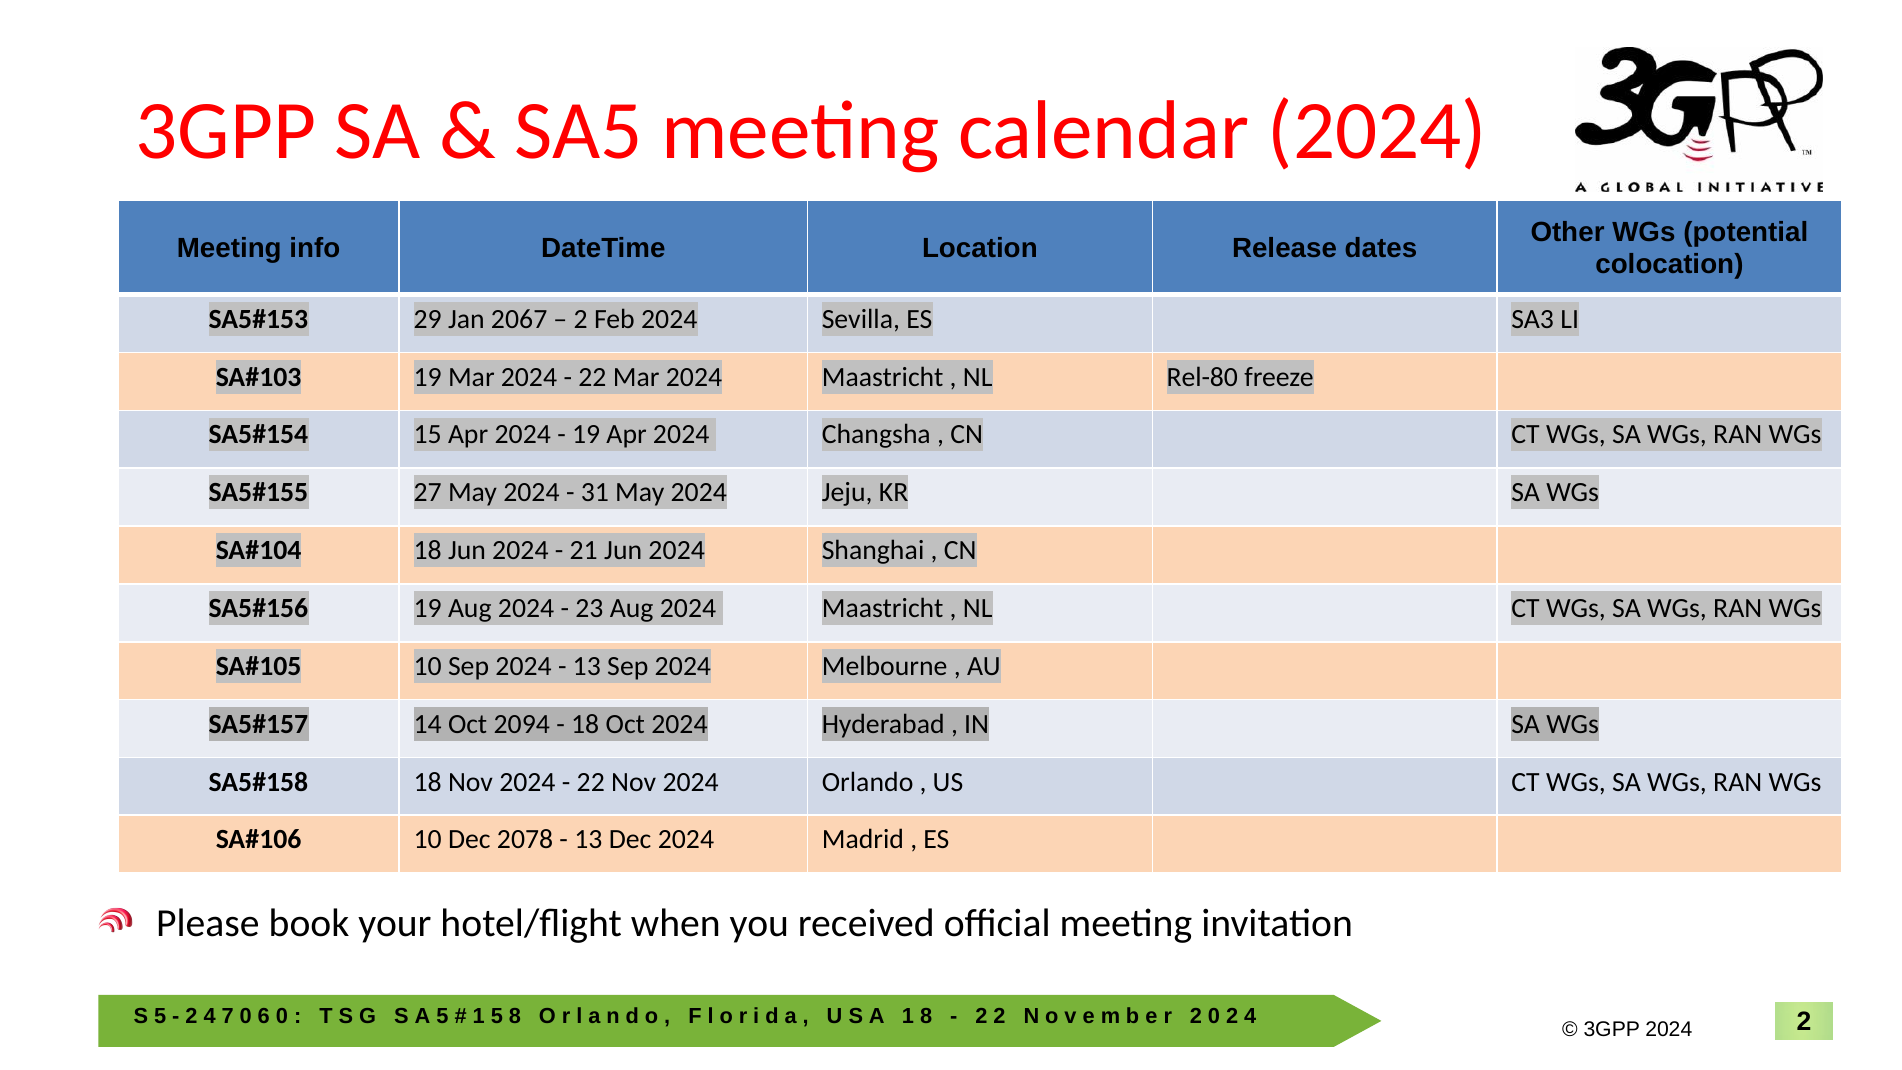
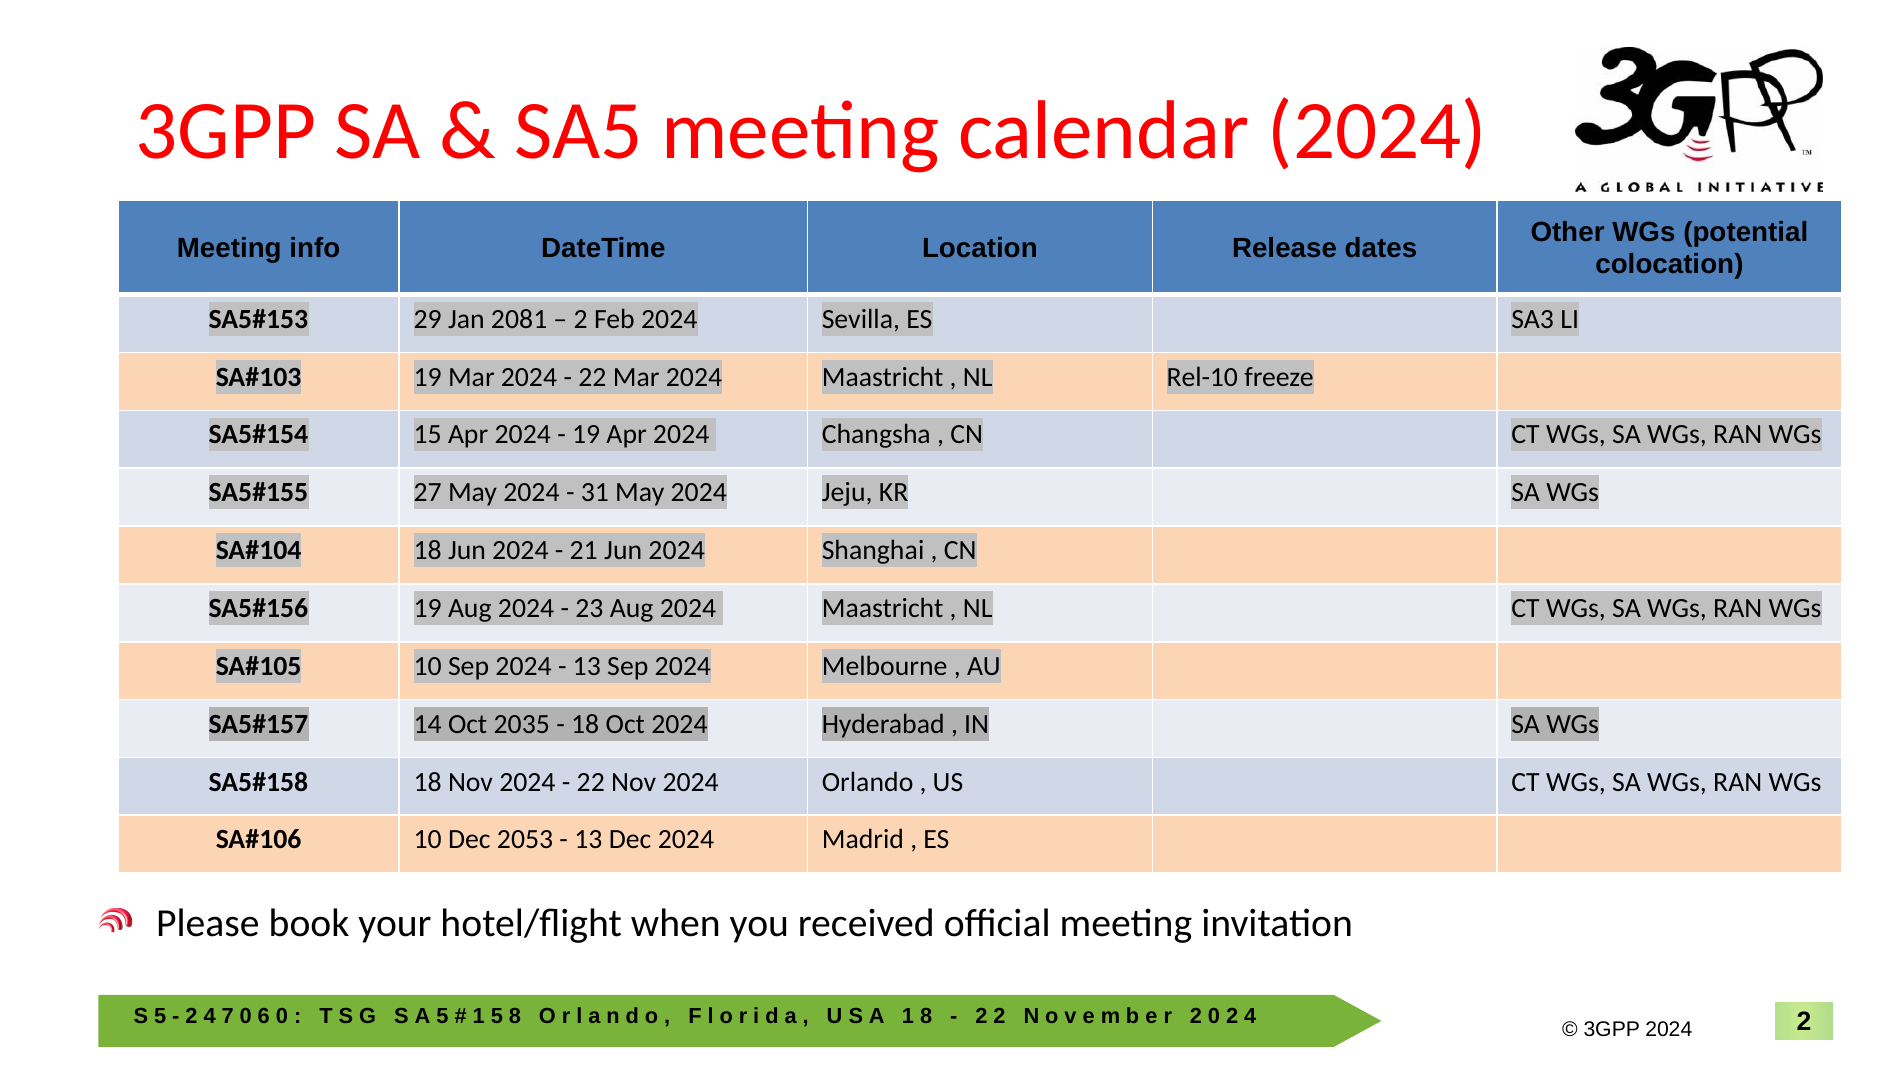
2067: 2067 -> 2081
Rel-80: Rel-80 -> Rel-10
2094: 2094 -> 2035
2078: 2078 -> 2053
